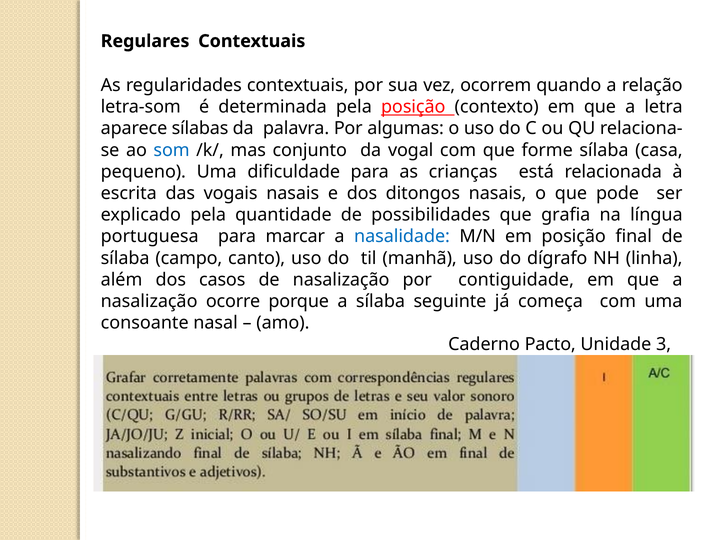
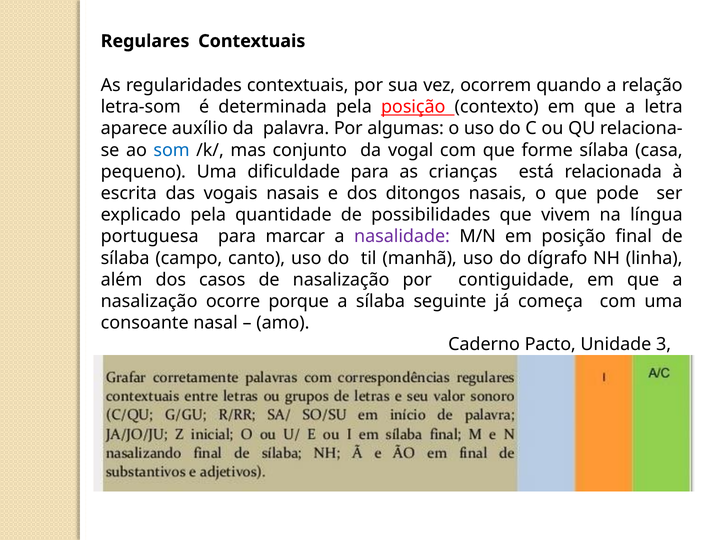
sílabas: sílabas -> auxílio
grafia: grafia -> vivem
nasalidade colour: blue -> purple
